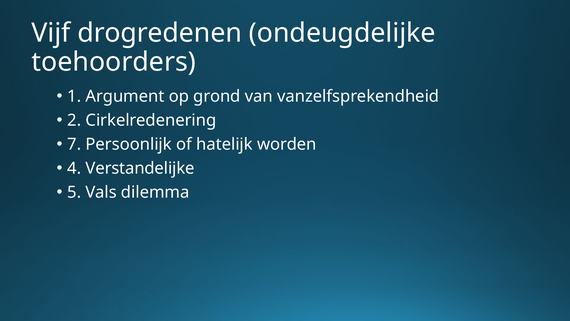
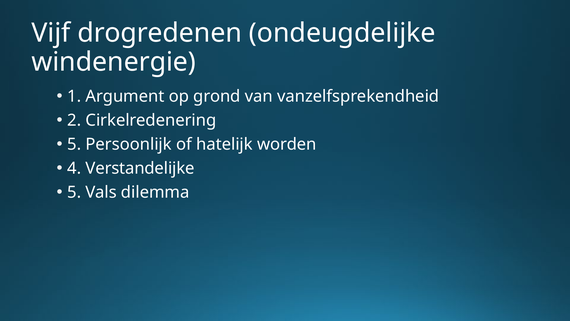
toehoorders: toehoorders -> windenergie
7 at (74, 144): 7 -> 5
